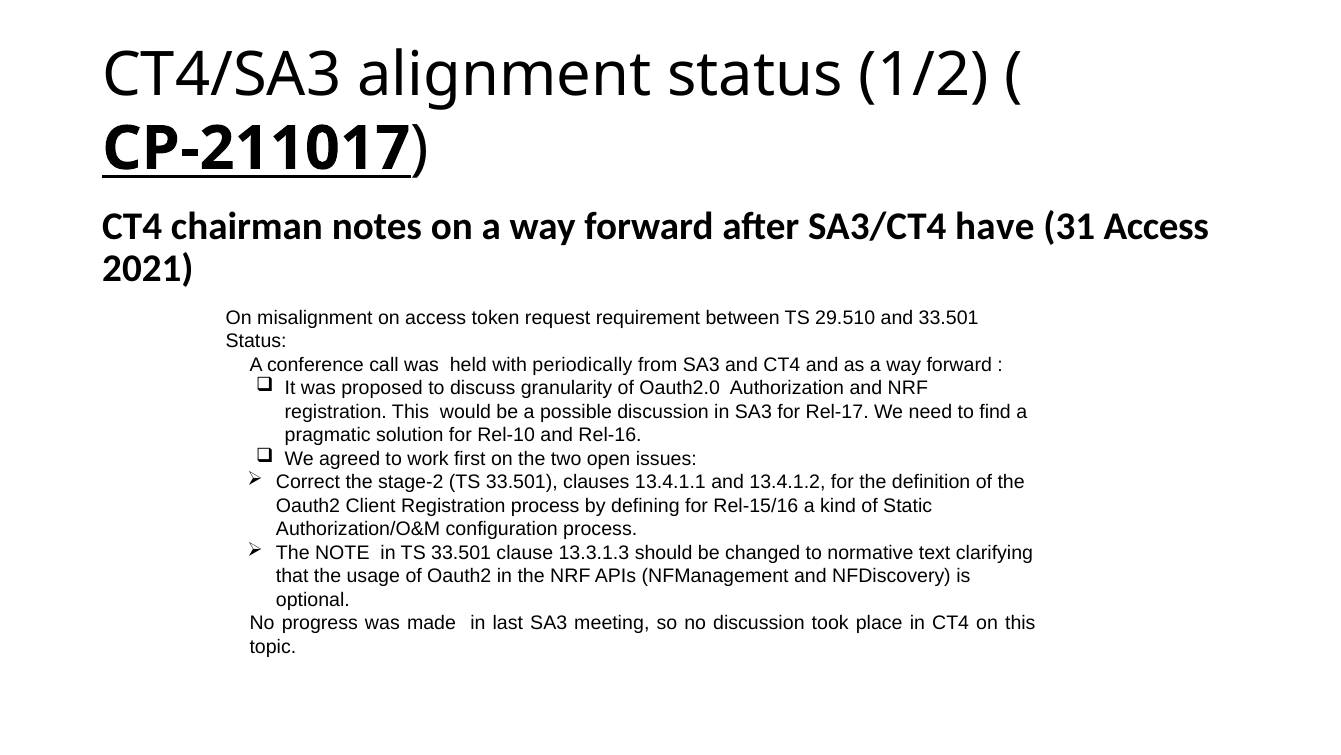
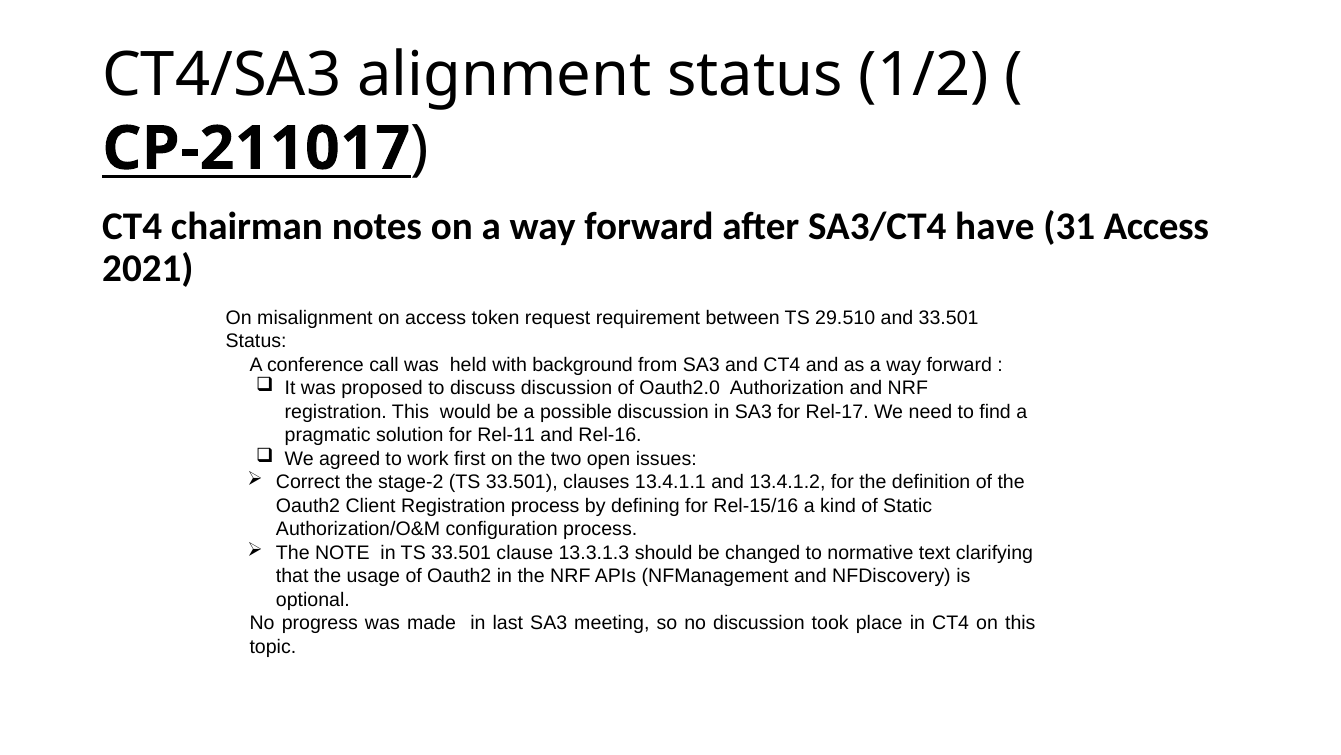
periodically: periodically -> background
discuss granularity: granularity -> discussion
Rel-10: Rel-10 -> Rel-11
